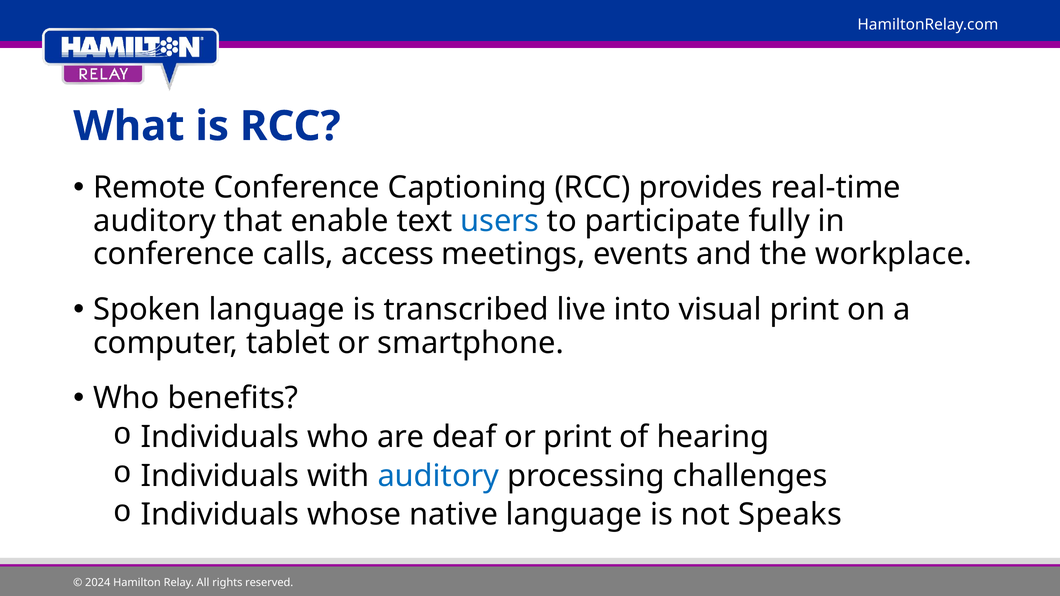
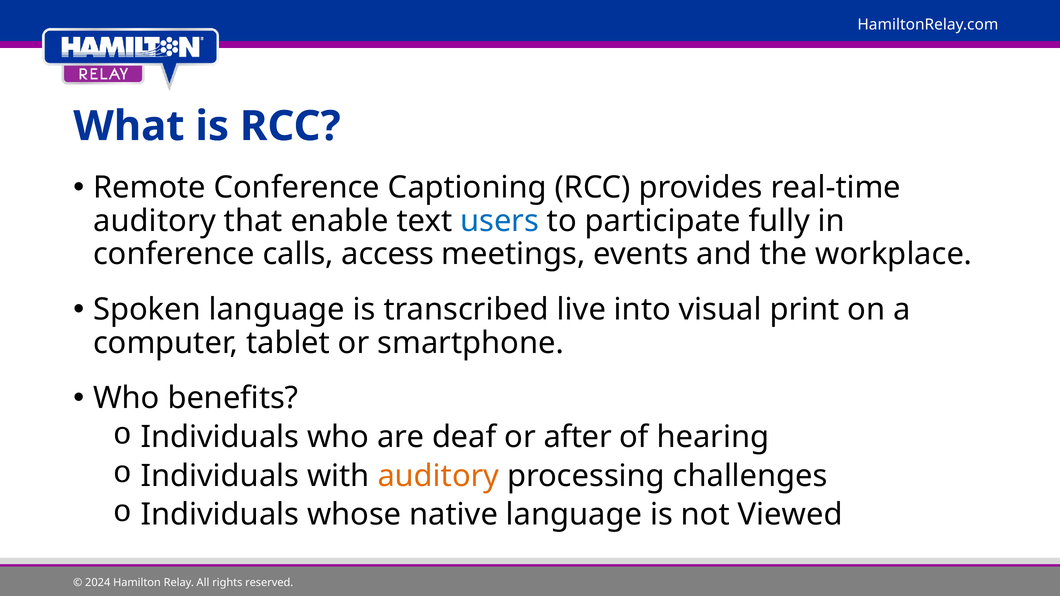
or print: print -> after
auditory at (438, 476) colour: blue -> orange
Speaks: Speaks -> Viewed
